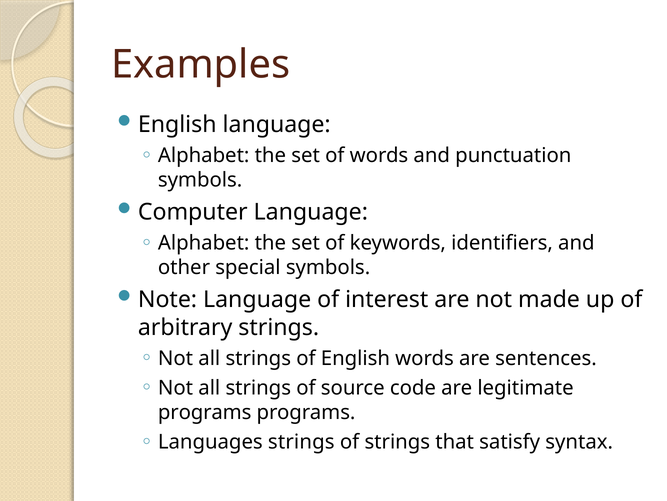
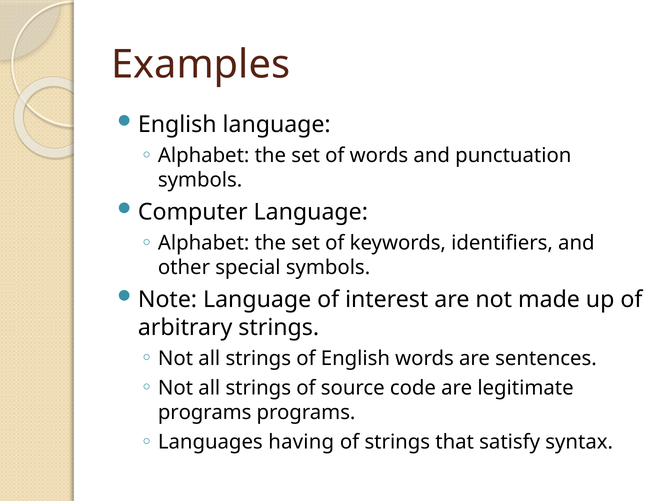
Languages strings: strings -> having
